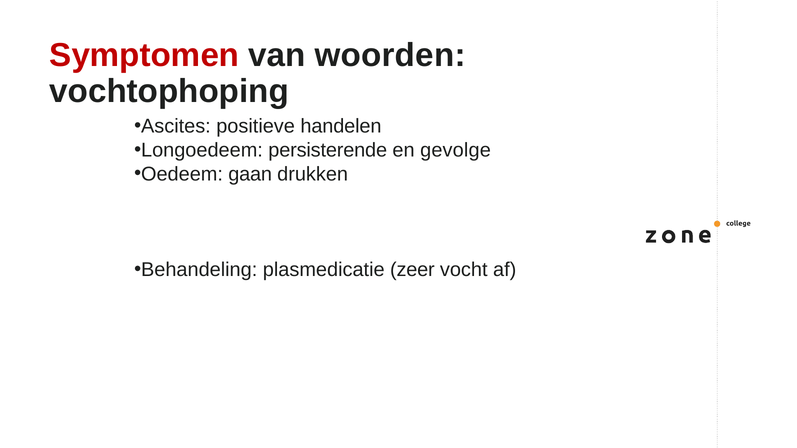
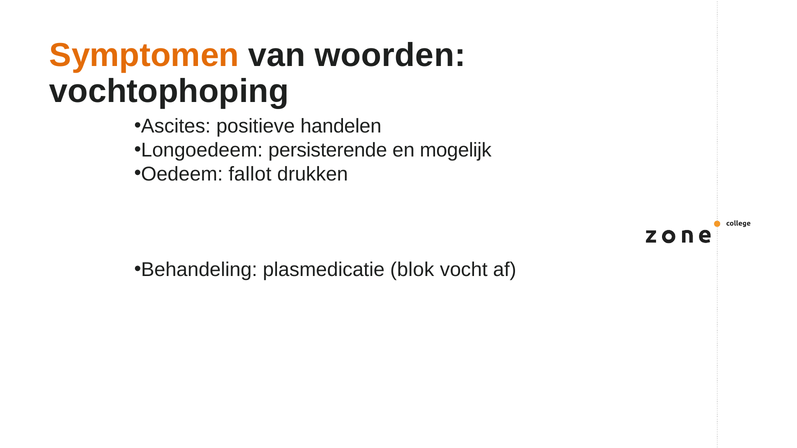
Symptomen colour: red -> orange
gevolge: gevolge -> mogelijk
gaan: gaan -> fallot
zeer: zeer -> blok
